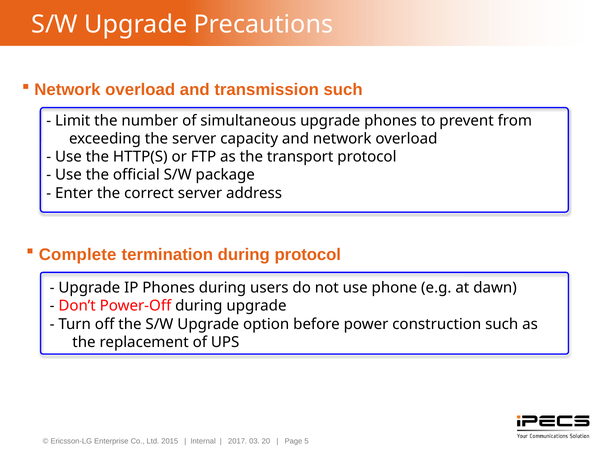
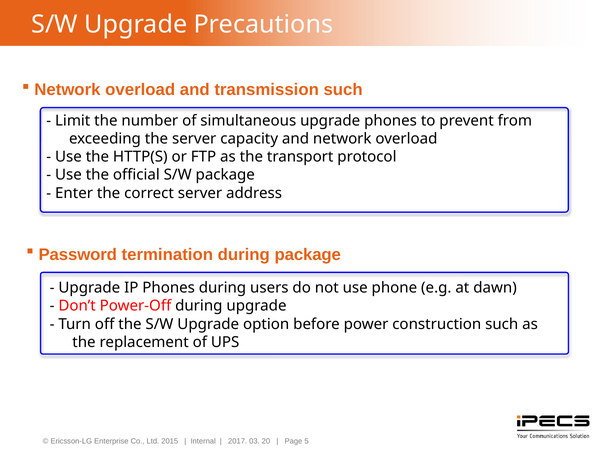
Complete: Complete -> Password
during protocol: protocol -> package
